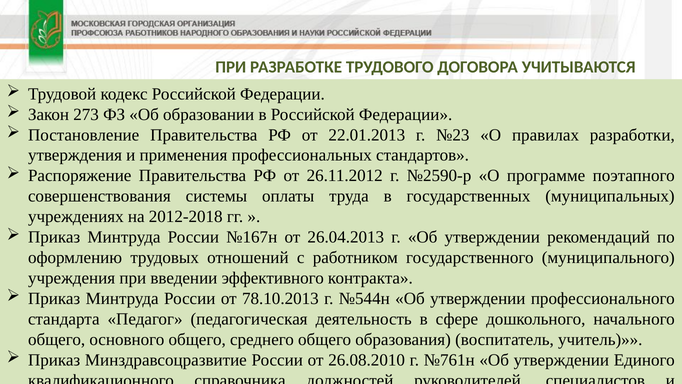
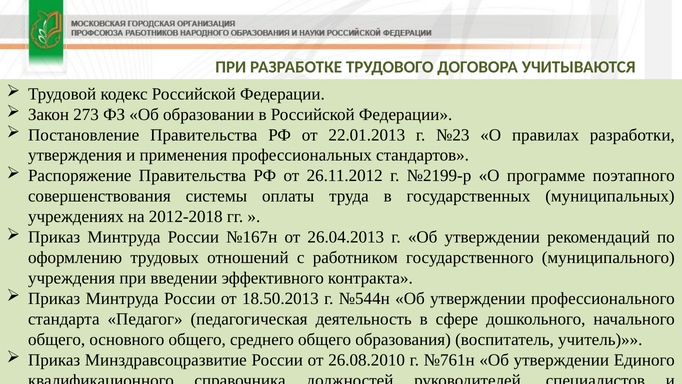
№2590-р: №2590-р -> №2199-р
78.10.2013: 78.10.2013 -> 18.50.2013
